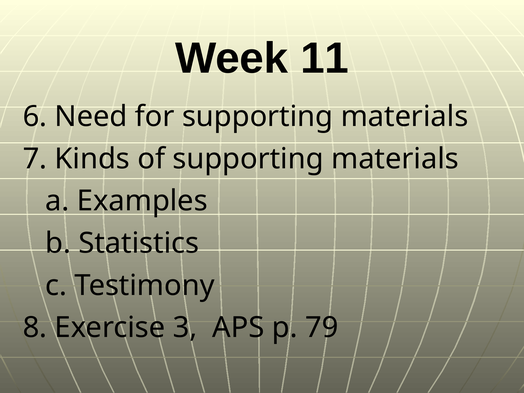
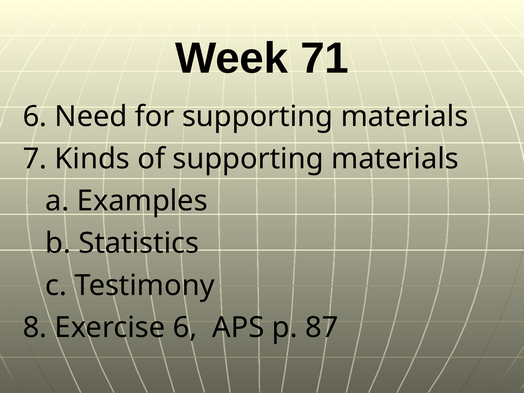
11: 11 -> 71
Exercise 3: 3 -> 6
79: 79 -> 87
